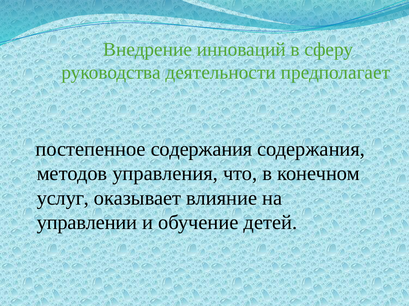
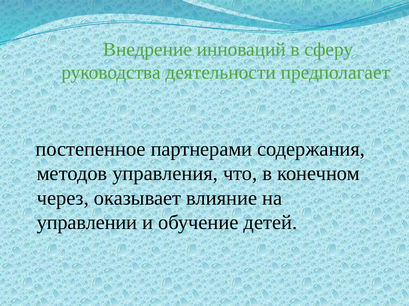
постепенное содержания: содержания -> партнерами
услуг: услуг -> через
